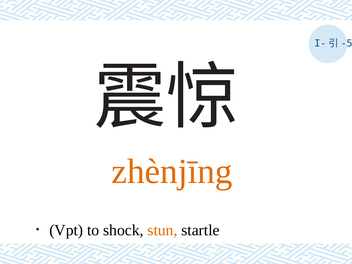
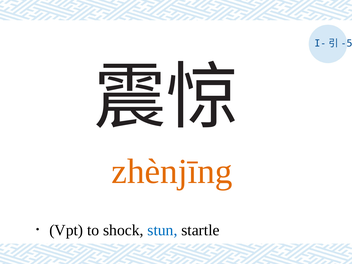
stun colour: orange -> blue
